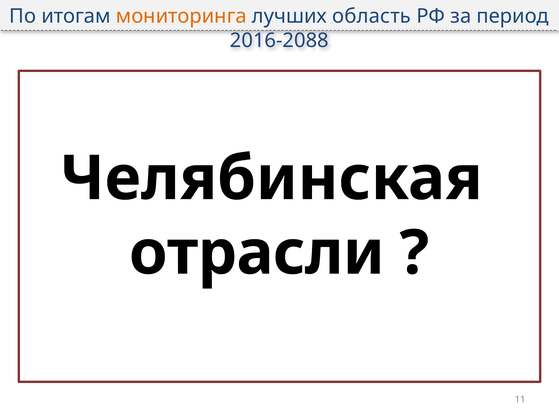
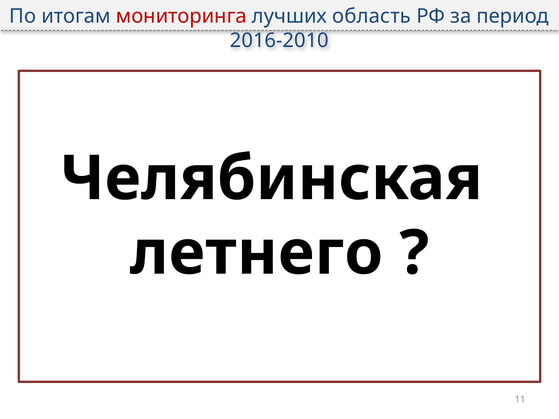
мониторинга colour: orange -> red
2016-2088: 2016-2088 -> 2016-2010
отрасли: отрасли -> летнего
